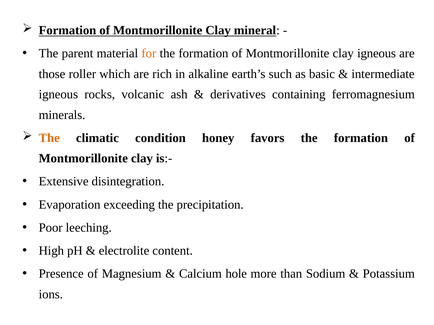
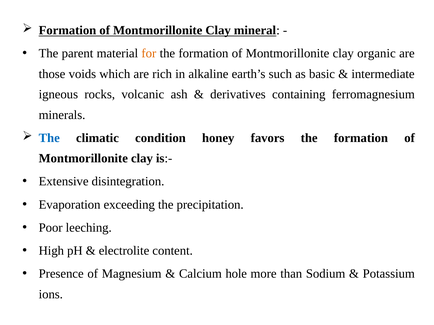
clay igneous: igneous -> organic
roller: roller -> voids
The at (49, 138) colour: orange -> blue
